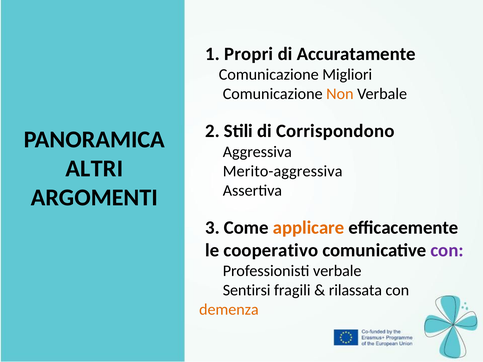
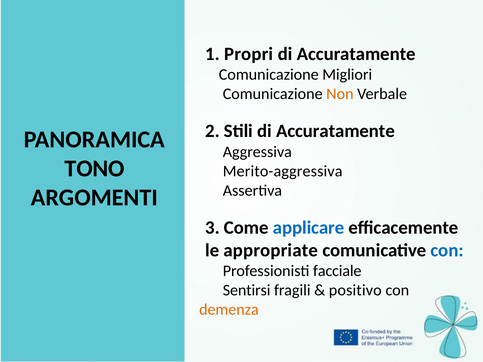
Stili di Corrispondono: Corrispondono -> Accuratamente
ALTRI: ALTRI -> TONO
applicare colour: orange -> blue
cooperativo: cooperativo -> appropriate
con at (447, 250) colour: purple -> blue
Professionisti verbale: verbale -> facciale
rilassata: rilassata -> positivo
